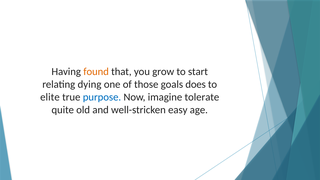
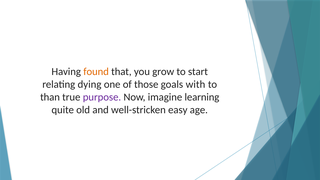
does: does -> with
elite: elite -> than
purpose colour: blue -> purple
tolerate: tolerate -> learning
